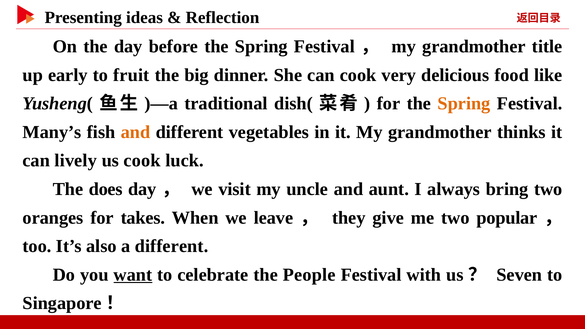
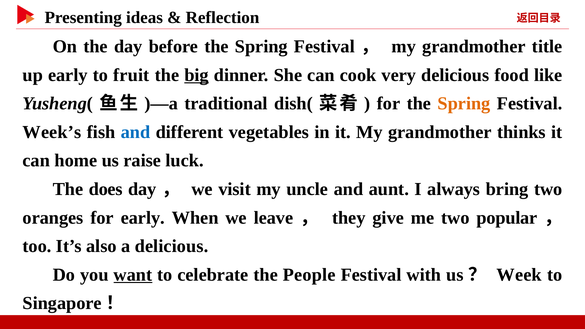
big underline: none -> present
Many’s: Many’s -> Week’s
and at (136, 132) colour: orange -> blue
lively: lively -> home
us cook: cook -> raise
for takes: takes -> early
a different: different -> delicious
Seven: Seven -> Week
